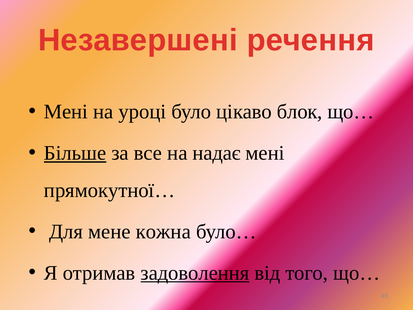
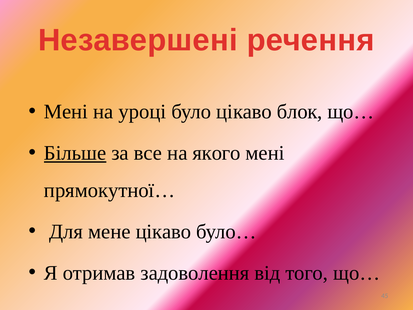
надає: надає -> якого
мене кожна: кожна -> цікаво
задоволення underline: present -> none
